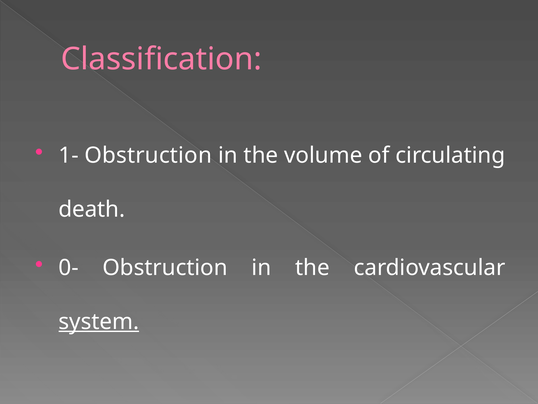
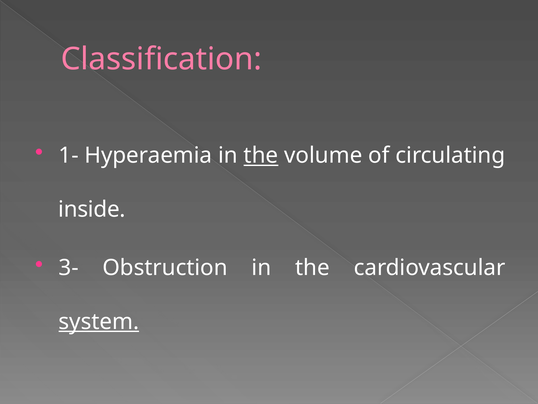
1- Obstruction: Obstruction -> Hyperaemia
the at (261, 155) underline: none -> present
death: death -> inside
0-: 0- -> 3-
